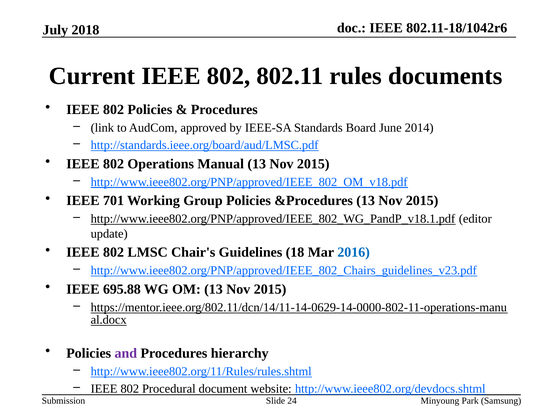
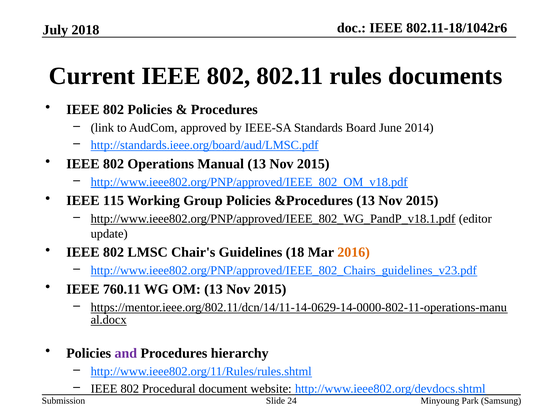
701: 701 -> 115
2016 colour: blue -> orange
695.88: 695.88 -> 760.11
